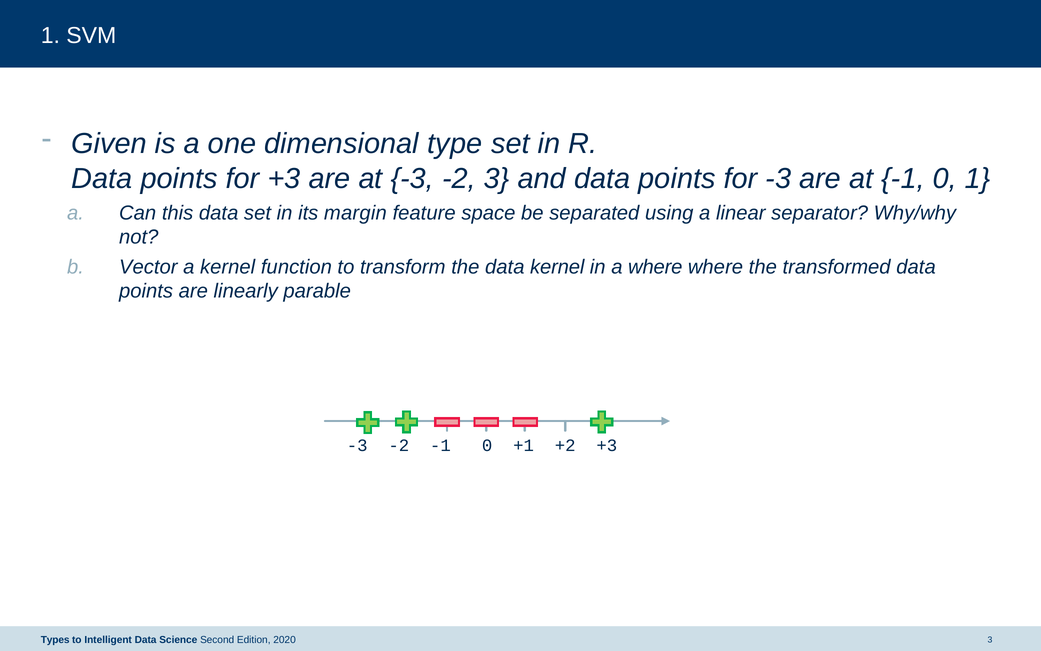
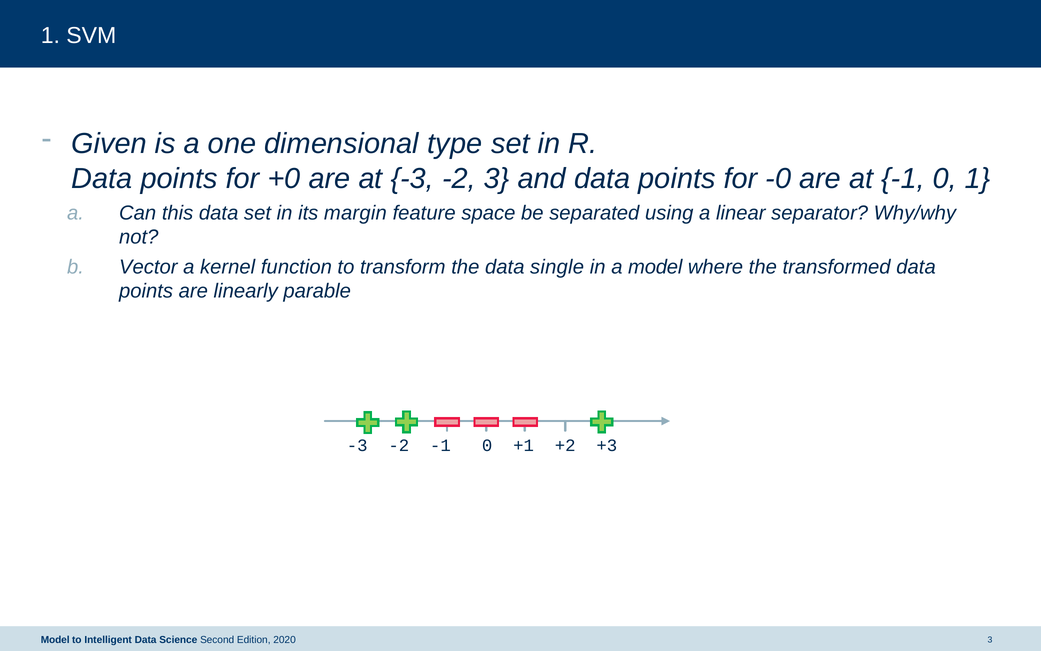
for +3: +3 -> +0
for -3: -3 -> -0
data kernel: kernel -> single
a where: where -> model
Types at (55, 639): Types -> Model
